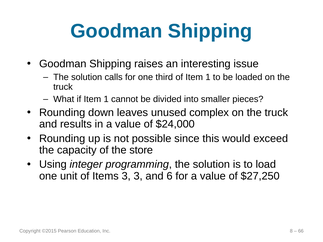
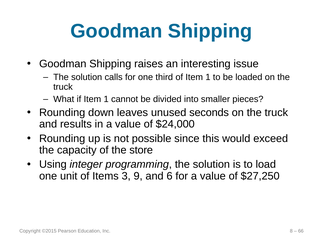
complex: complex -> seconds
3 3: 3 -> 9
